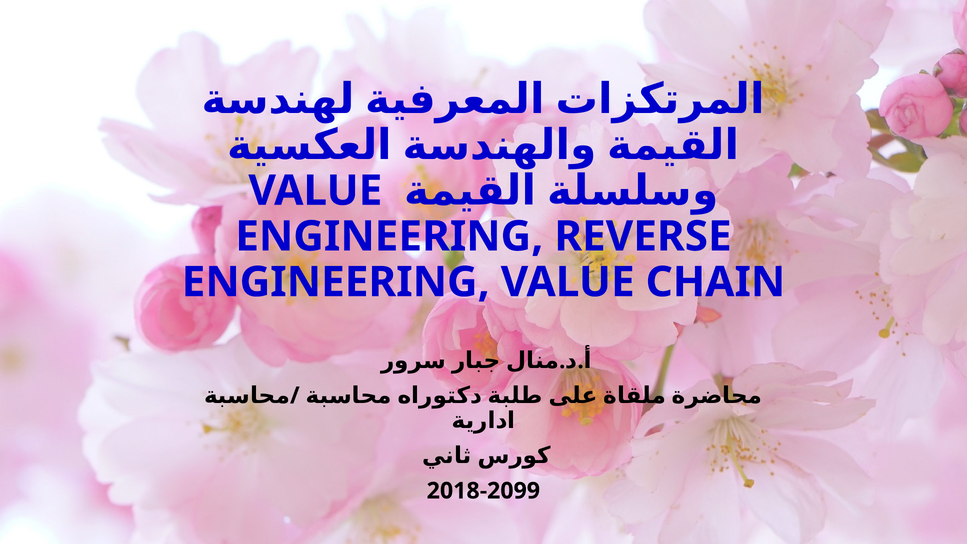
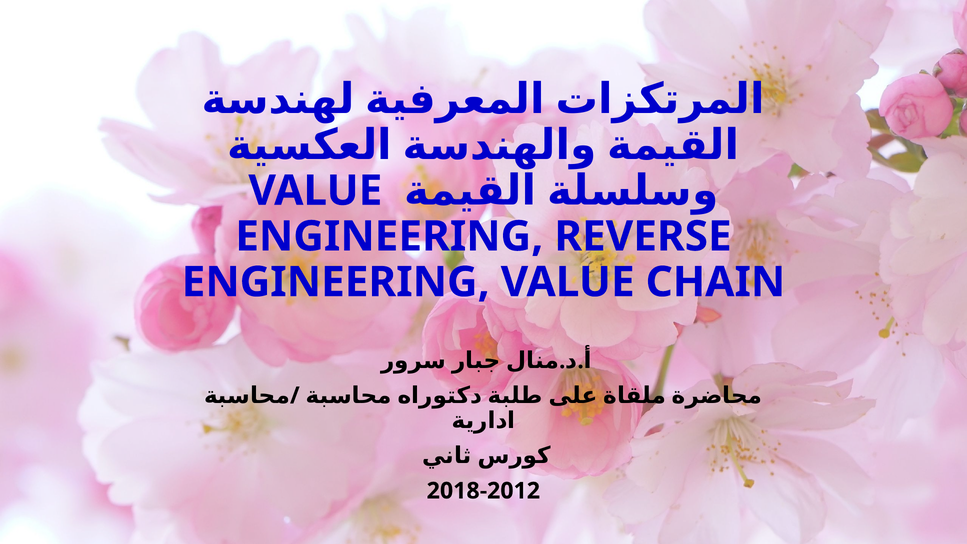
2018-2099: 2018-2099 -> 2018-2012
